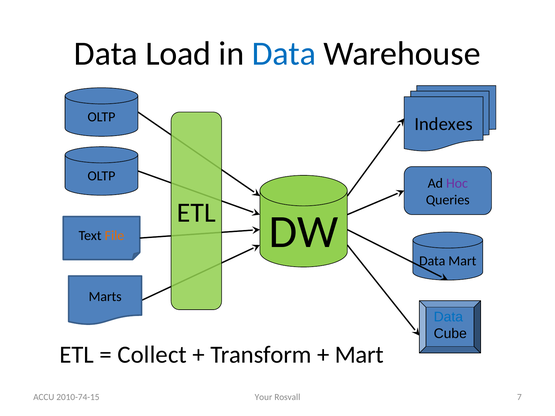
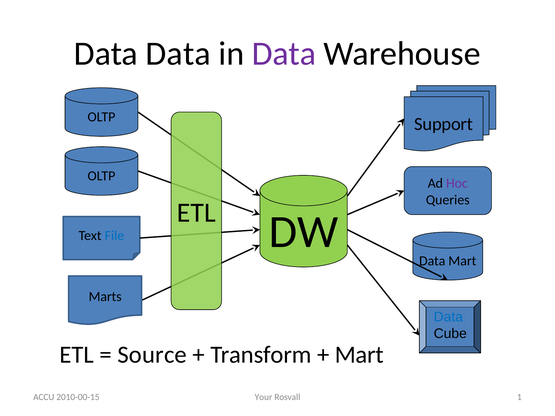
Data Load: Load -> Data
Data at (284, 54) colour: blue -> purple
Indexes: Indexes -> Support
File colour: orange -> blue
Collect: Collect -> Source
7: 7 -> 1
2010-74-15: 2010-74-15 -> 2010-00-15
